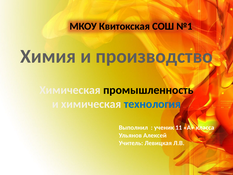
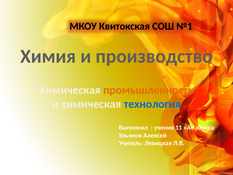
промышленность colour: black -> orange
